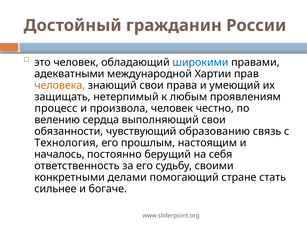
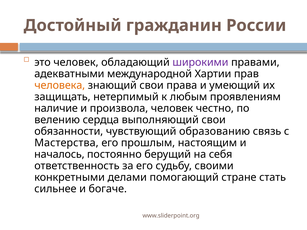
широкими colour: blue -> purple
процесс: процесс -> наличие
Технология: Технология -> Мастерства
